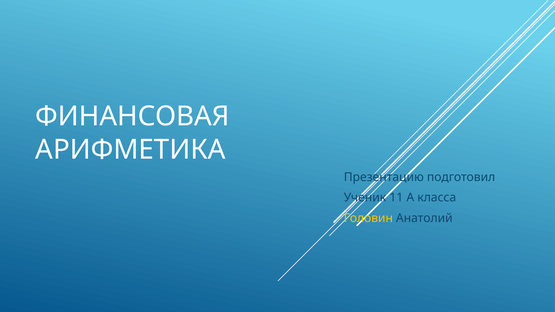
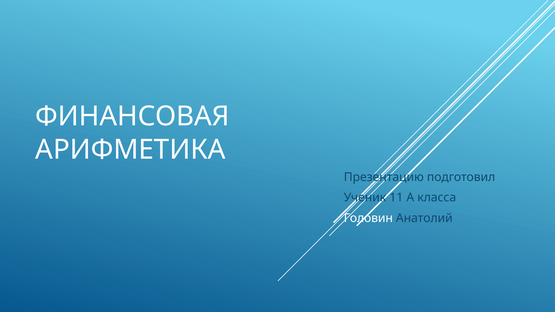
Головин colour: yellow -> white
